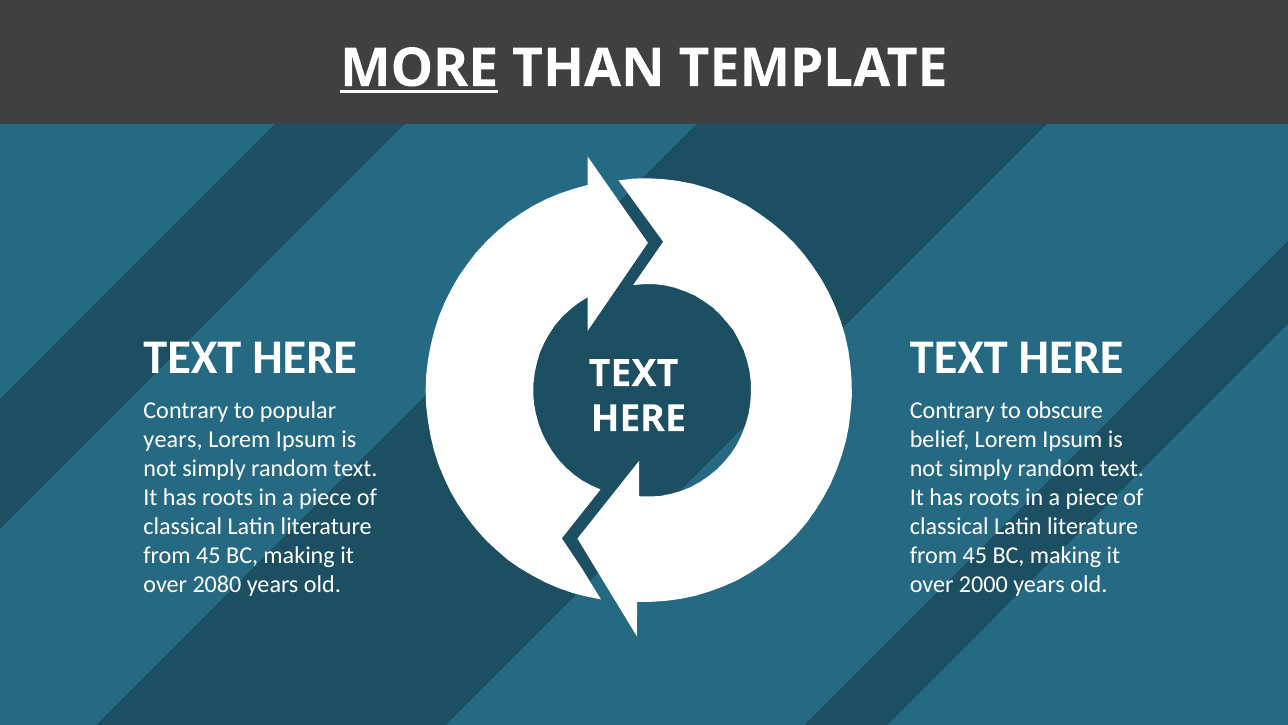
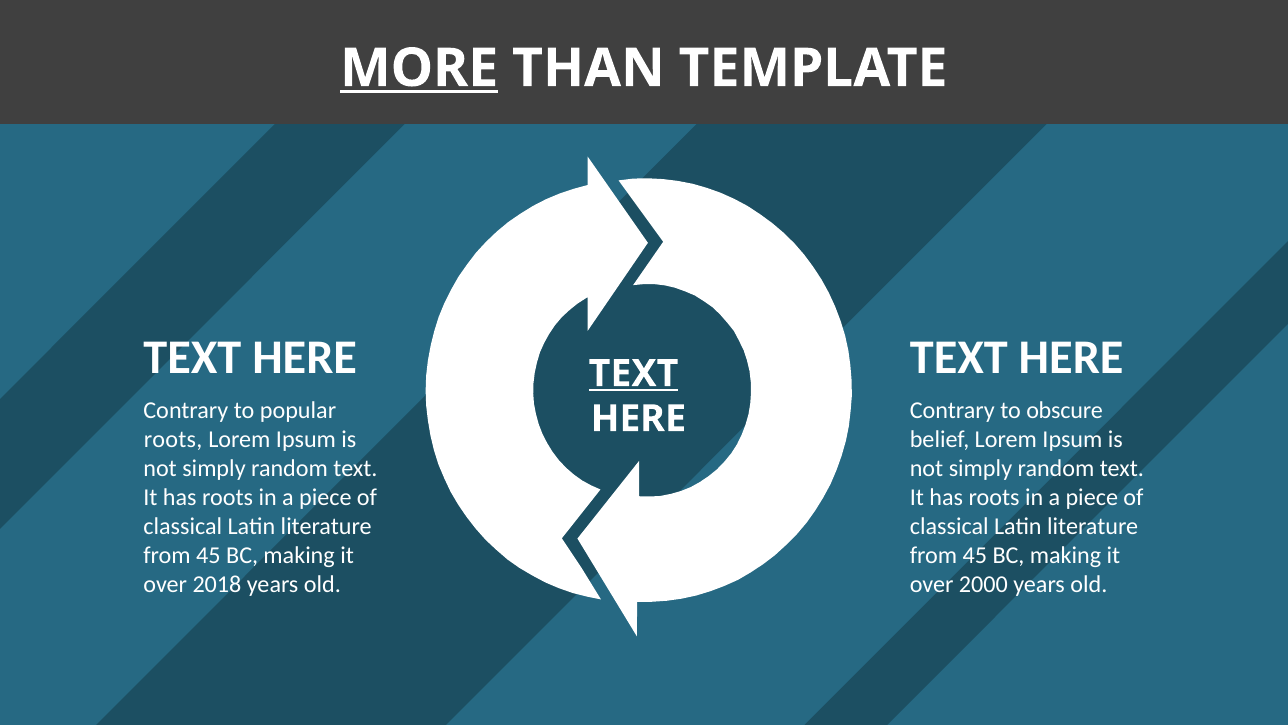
TEXT at (633, 373) underline: none -> present
years at (173, 439): years -> roots
2080: 2080 -> 2018
